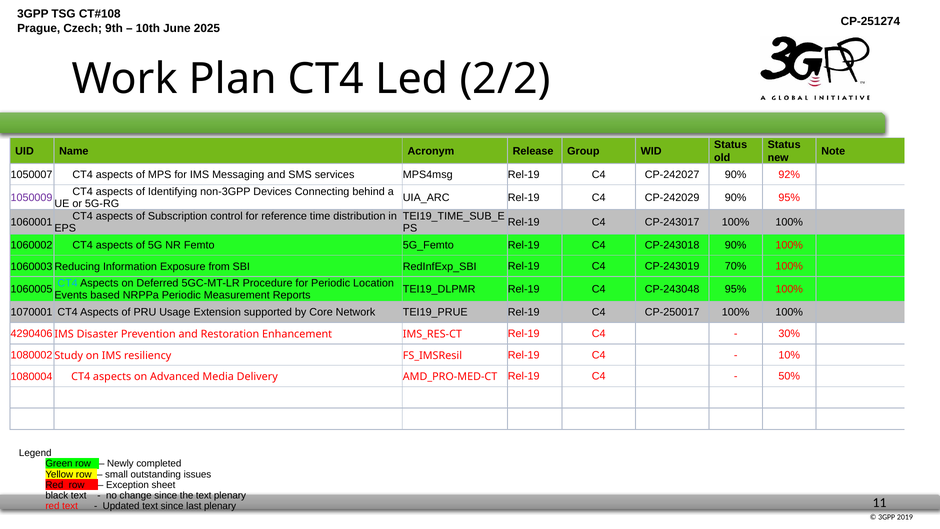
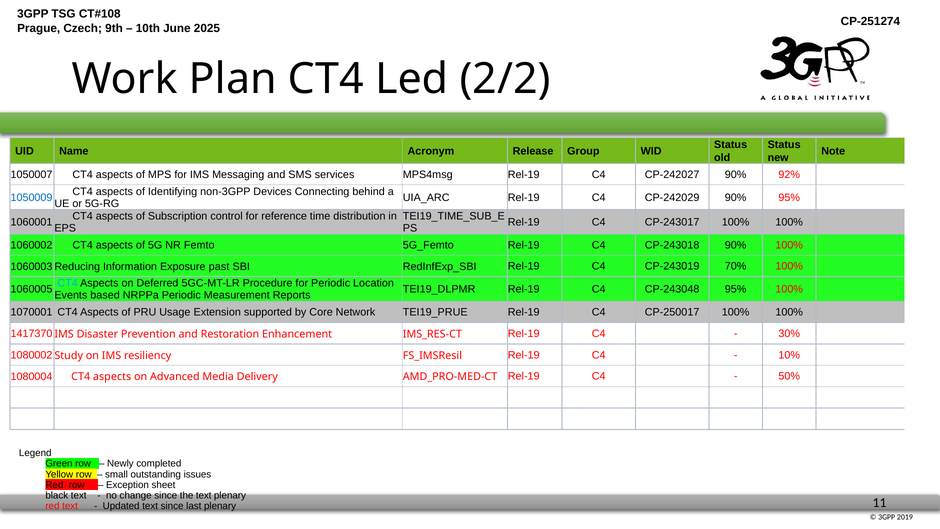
1050009 colour: purple -> blue
from: from -> past
4290406: 4290406 -> 1417370
